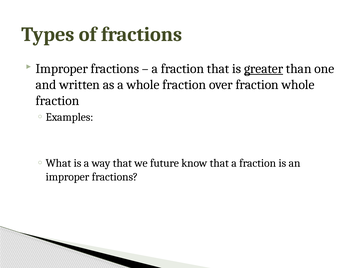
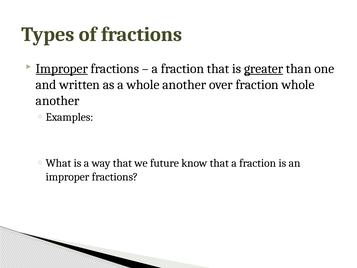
Improper at (62, 69) underline: none -> present
a whole fraction: fraction -> another
fraction at (58, 101): fraction -> another
